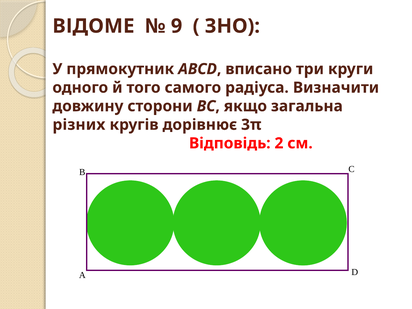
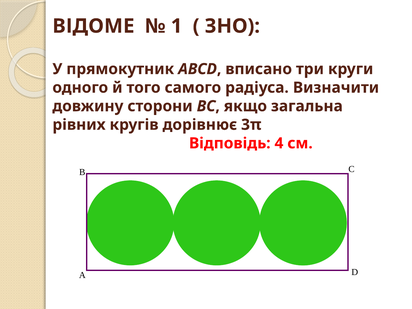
9: 9 -> 1
різних: різних -> рівних
2: 2 -> 4
